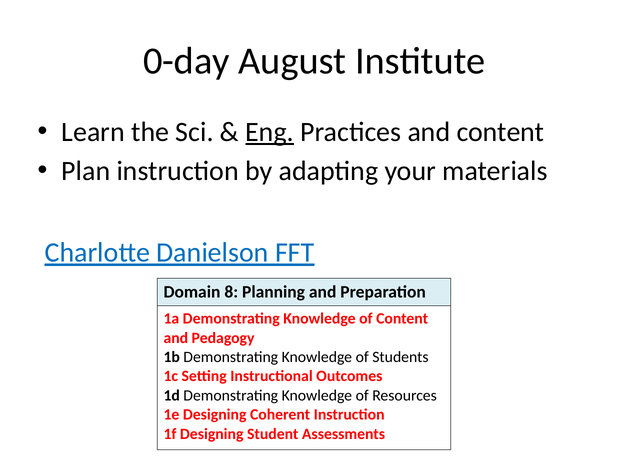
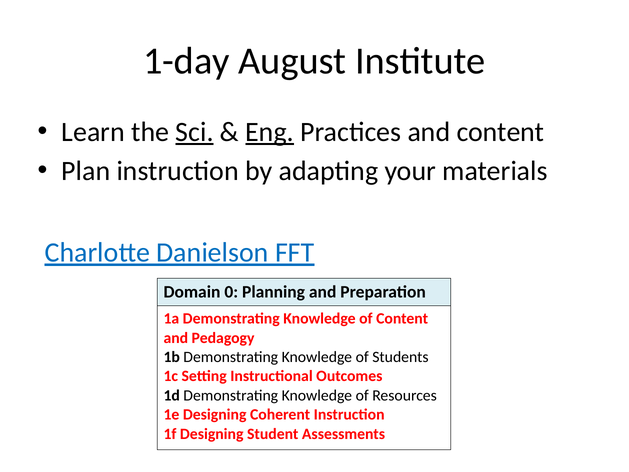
0-day: 0-day -> 1-day
Sci underline: none -> present
8: 8 -> 0
